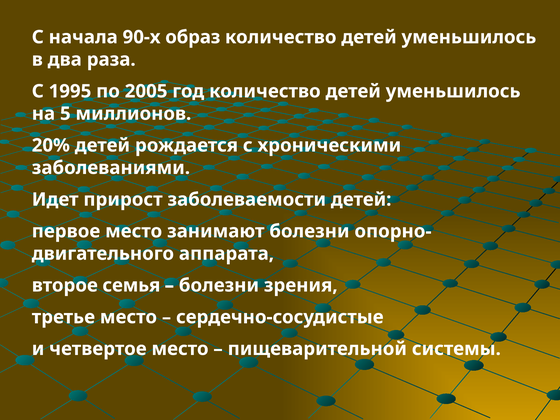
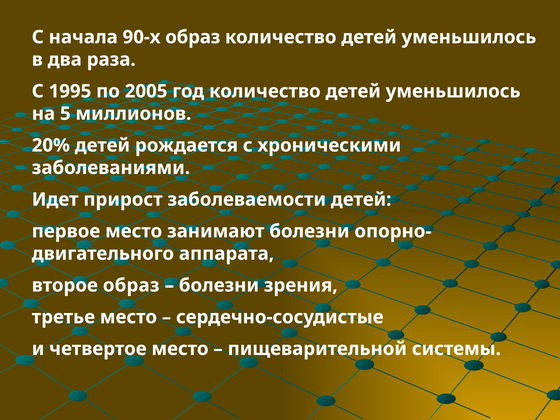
второе семья: семья -> образ
